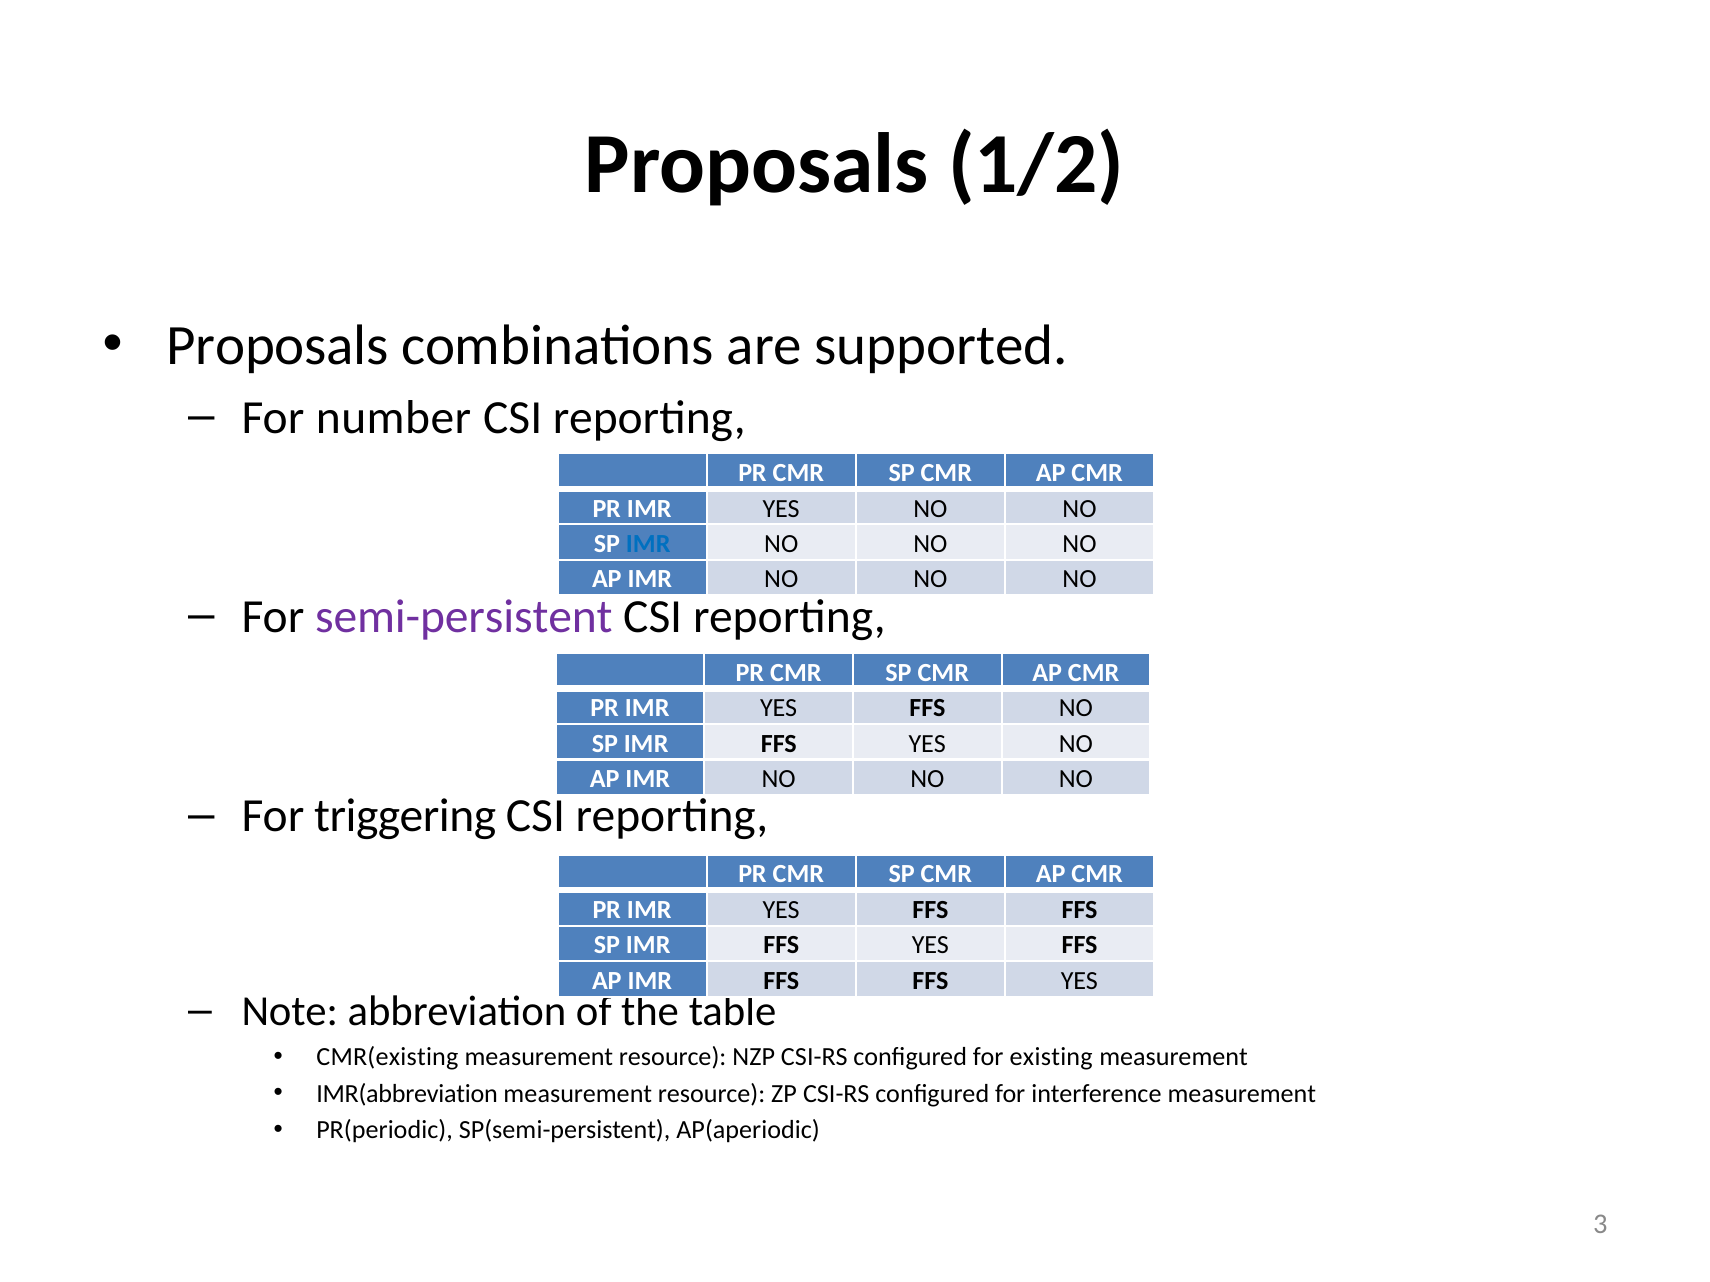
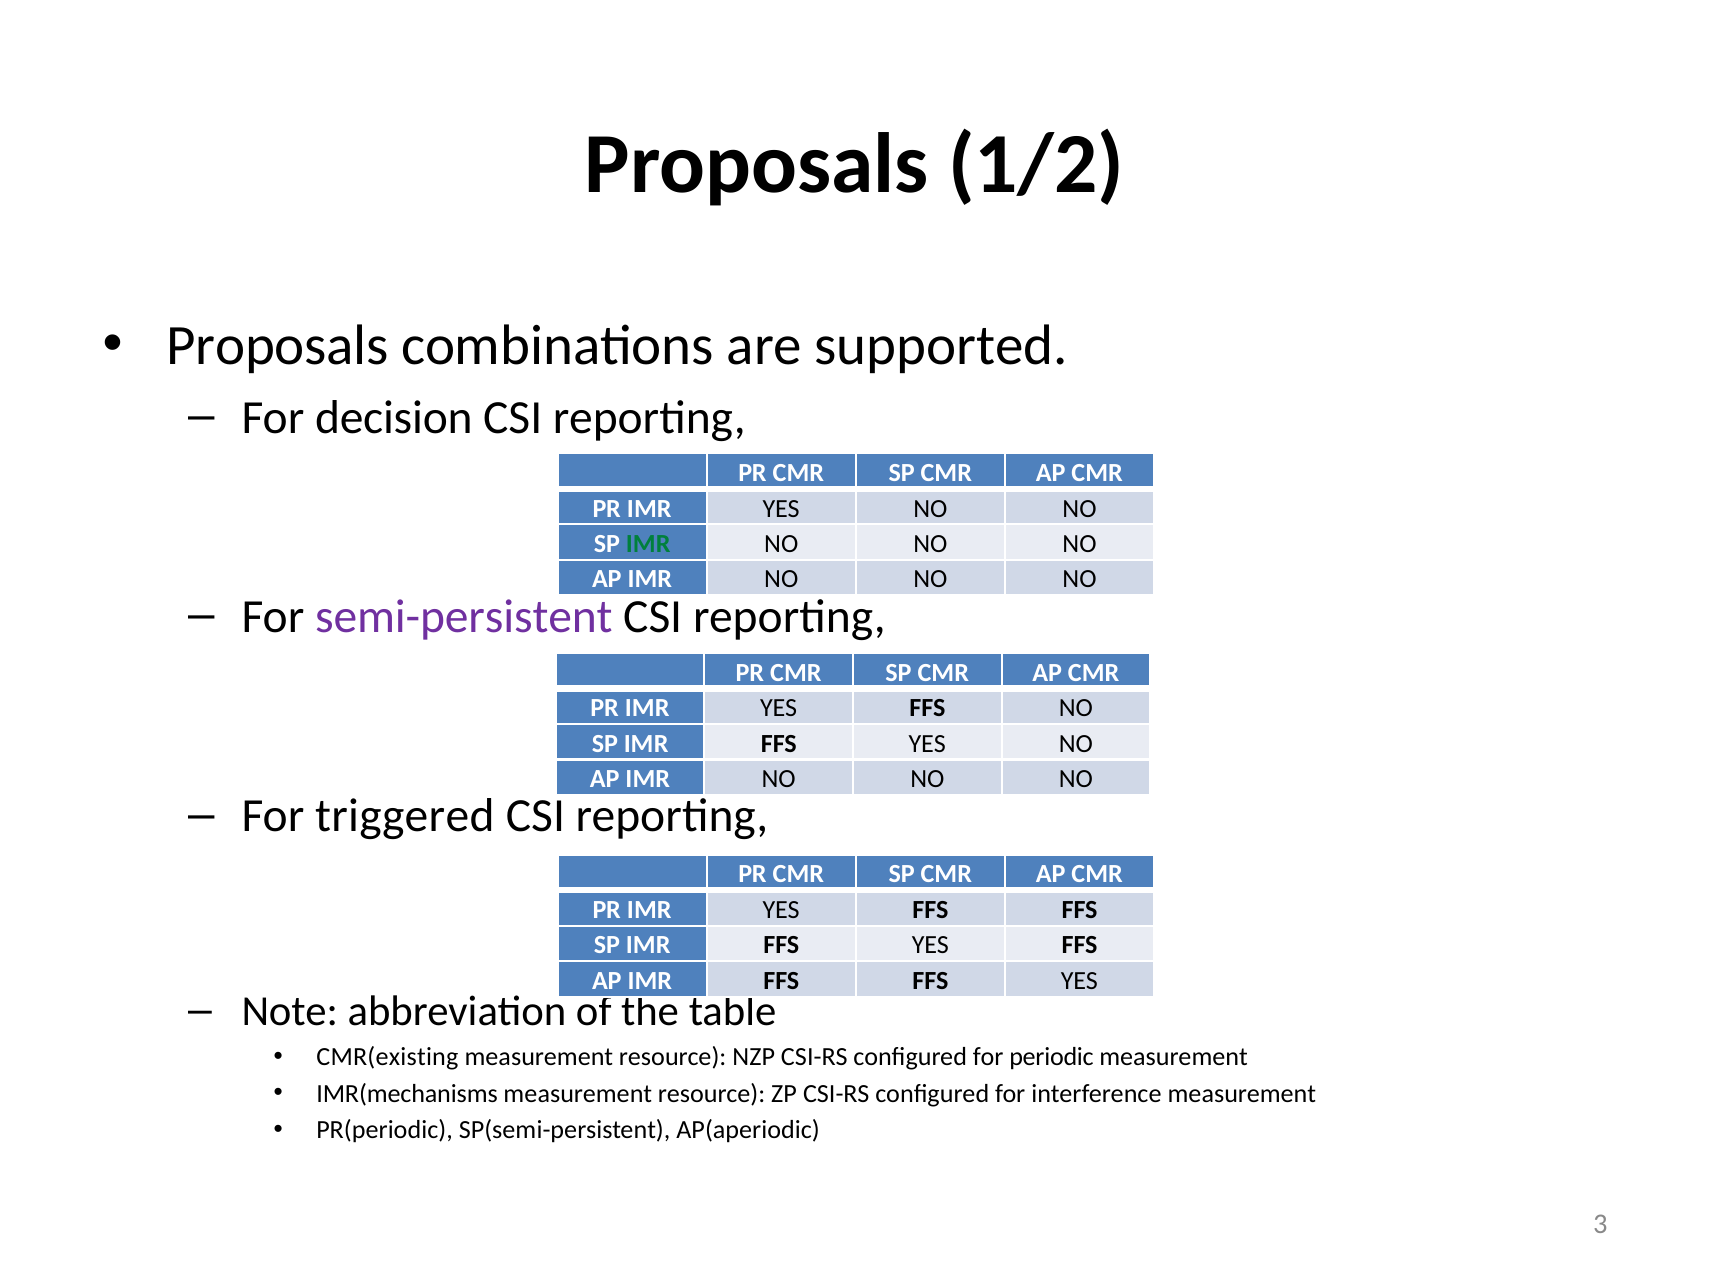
number: number -> decision
IMR at (648, 544) colour: blue -> green
triggering: triggering -> triggered
existing: existing -> periodic
IMR(abbreviation: IMR(abbreviation -> IMR(mechanisms
